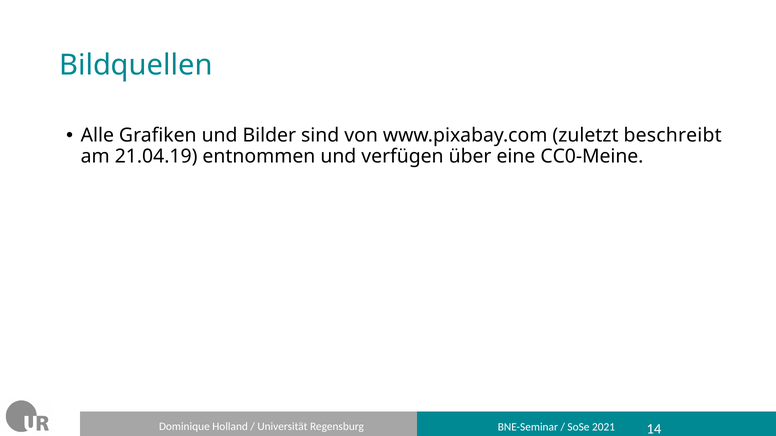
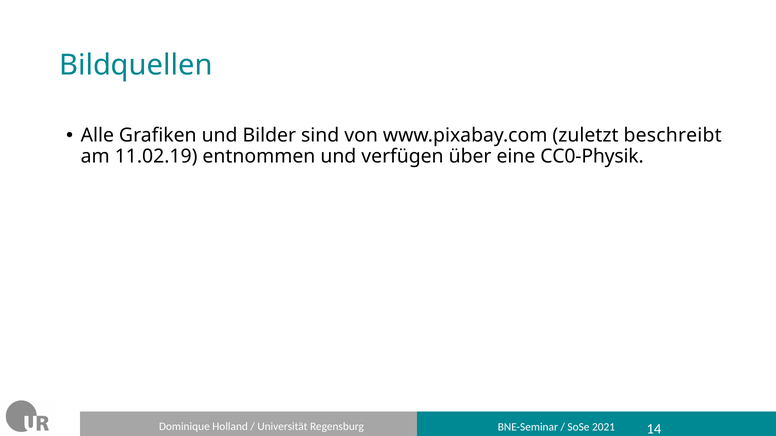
21.04.19: 21.04.19 -> 11.02.19
CC0-Meine: CC0-Meine -> CC0-Physik
